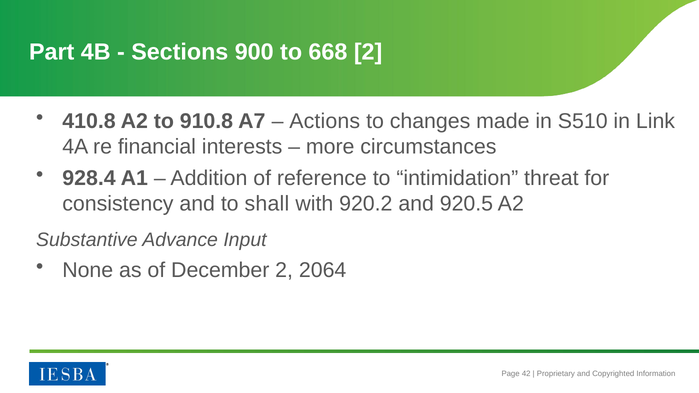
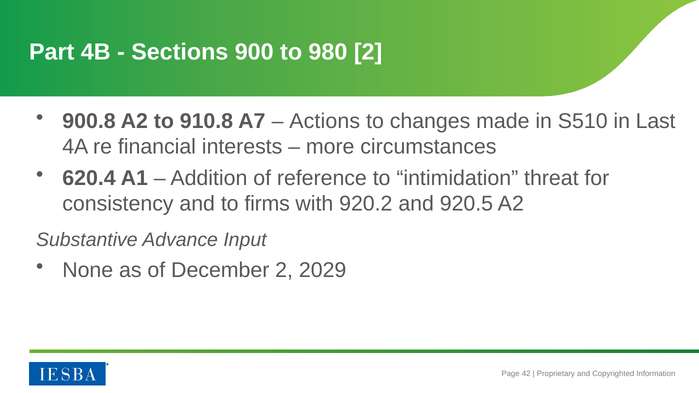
668: 668 -> 980
410.8: 410.8 -> 900.8
Link: Link -> Last
928.4: 928.4 -> 620.4
shall: shall -> firms
2064: 2064 -> 2029
